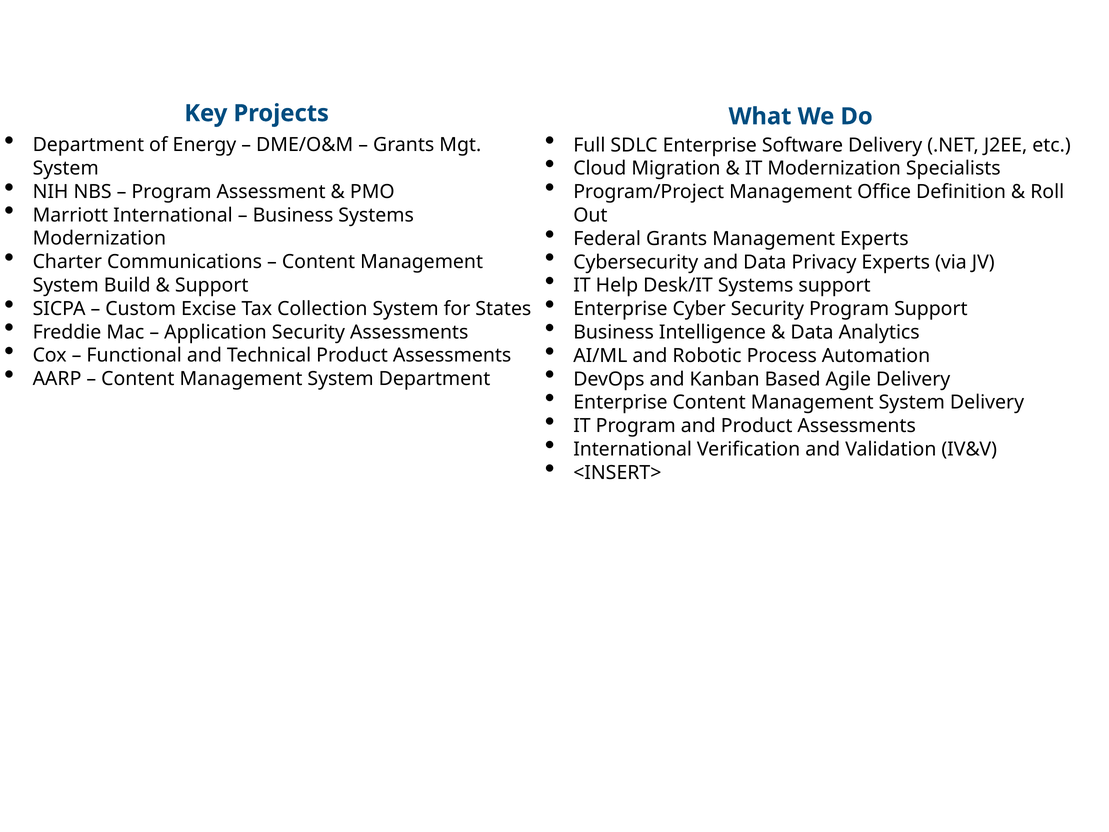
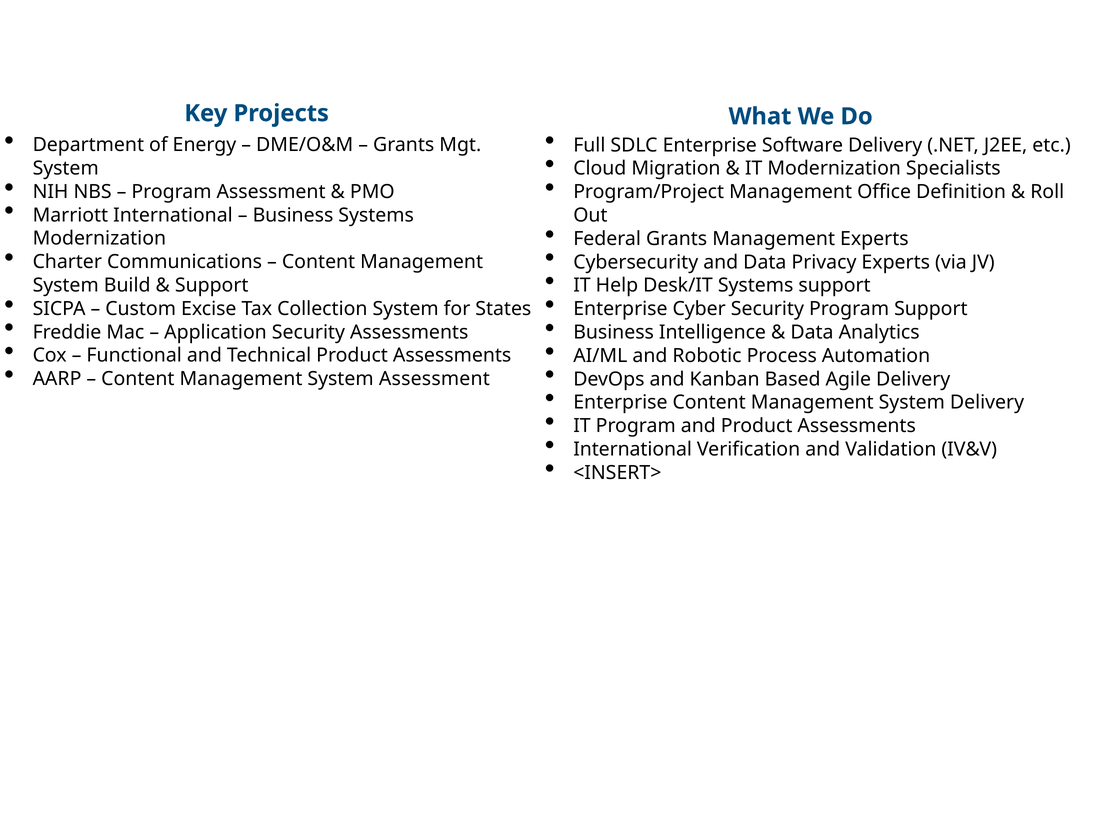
System Department: Department -> Assessment
